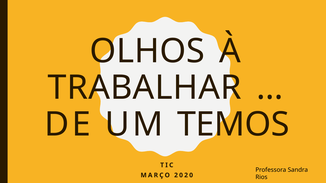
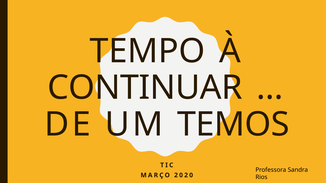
OLHOS: OLHOS -> TEMPO
TRABALHAR: TRABALHAR -> CONTINUAR
